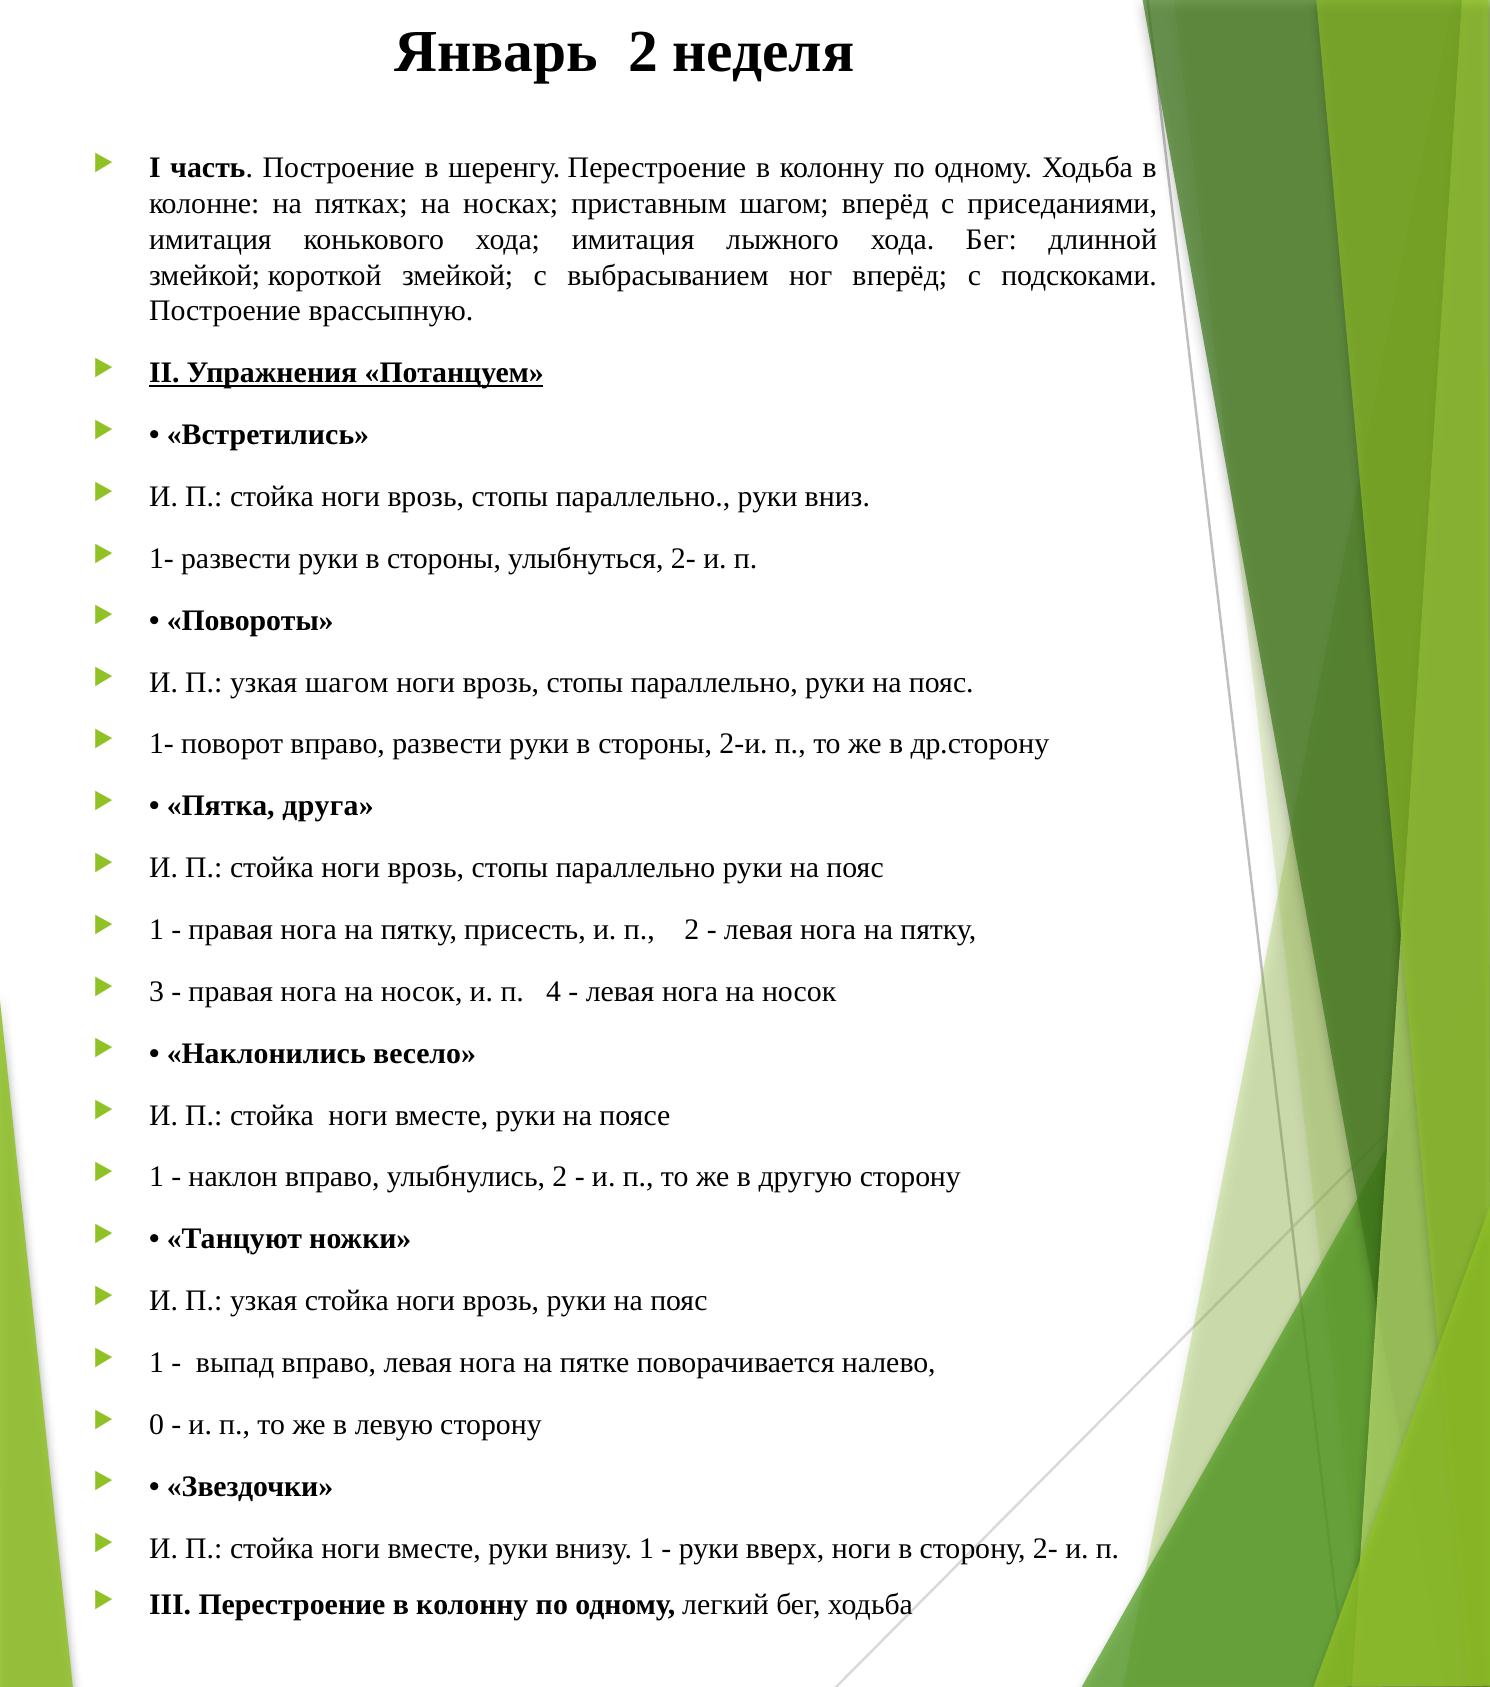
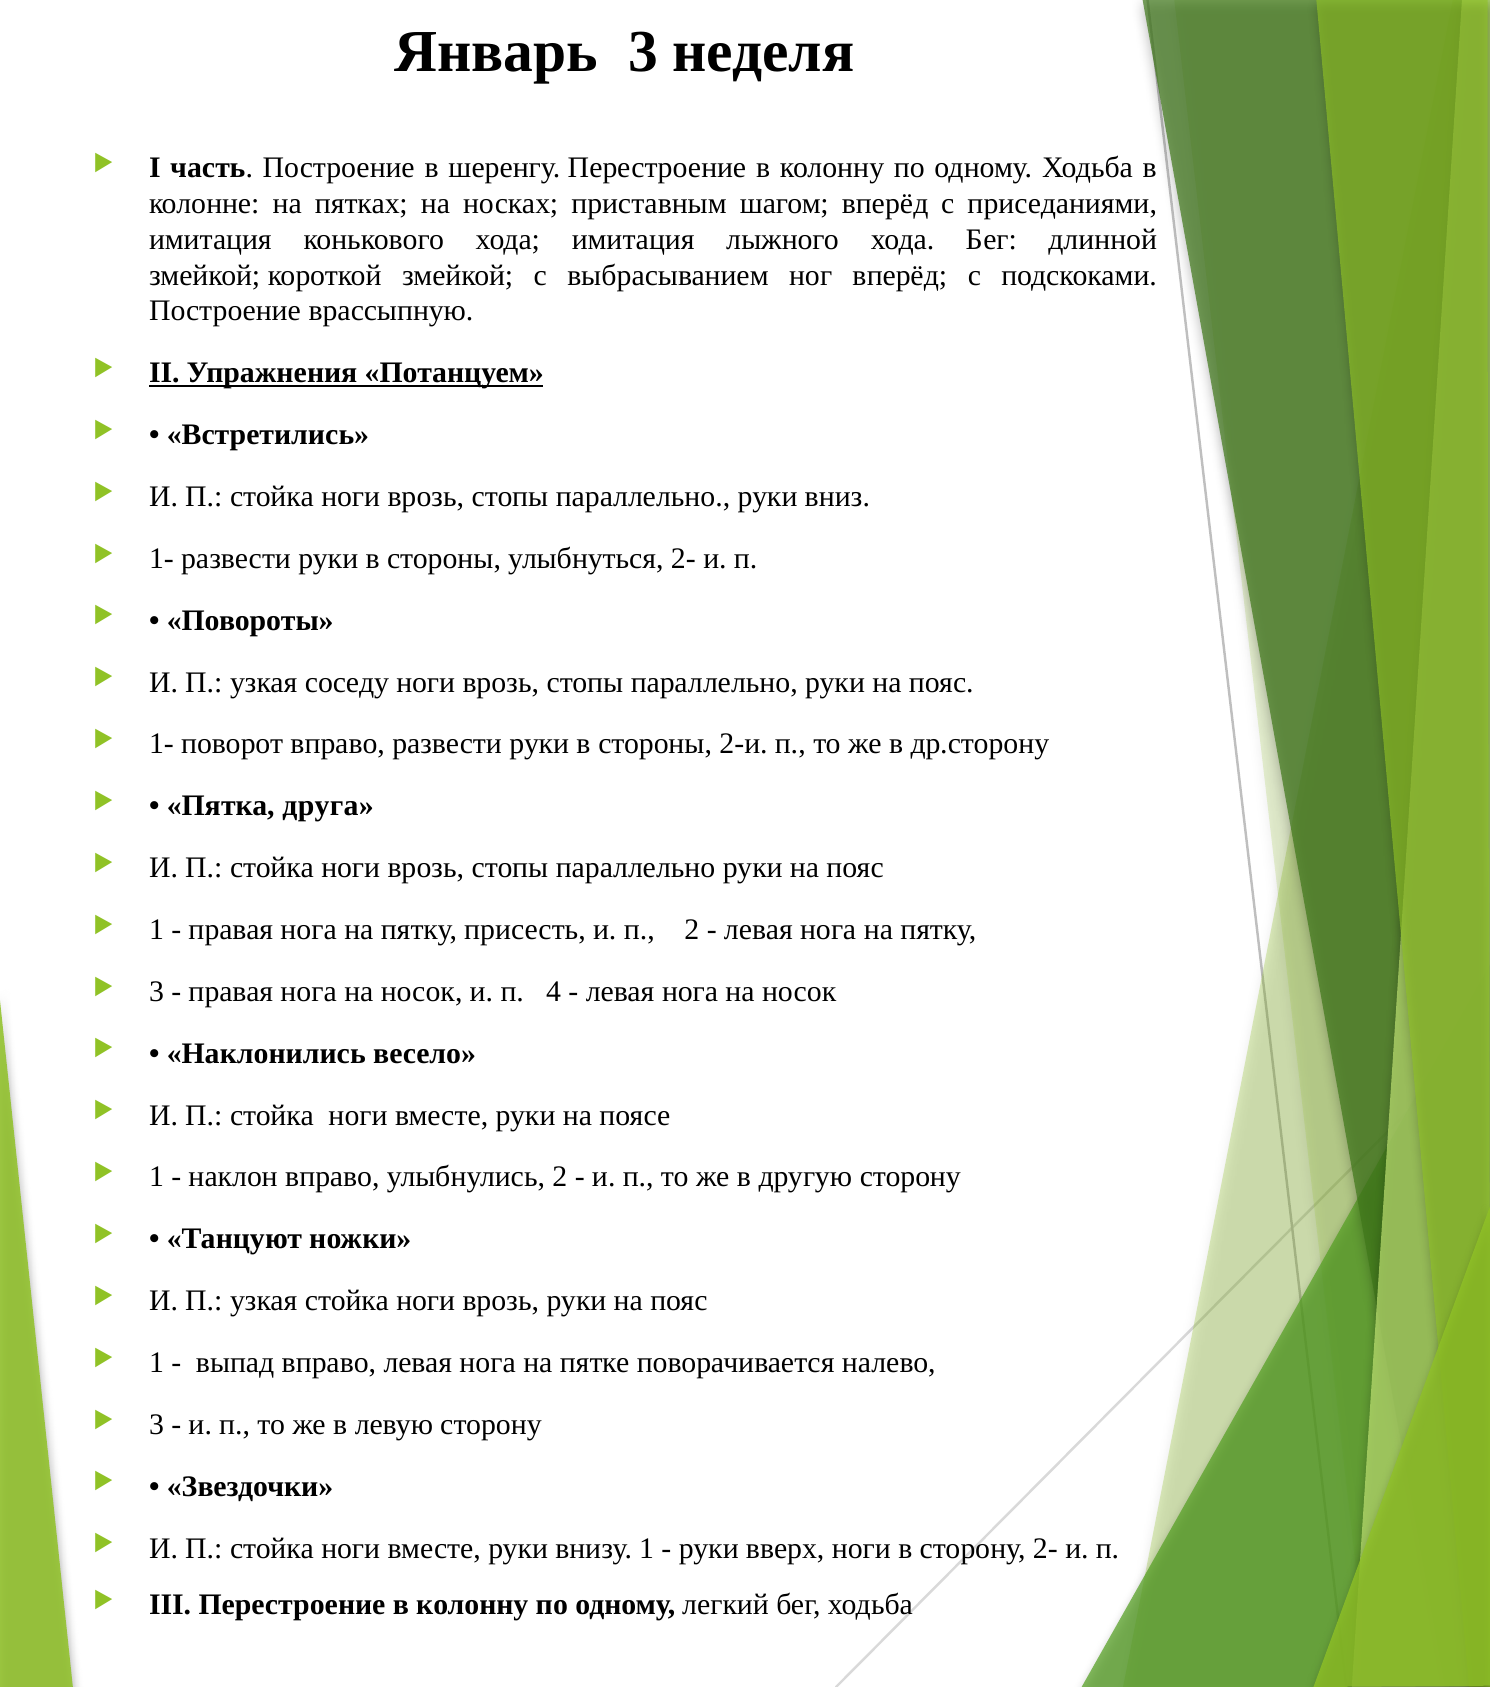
Январь 2: 2 -> 3
узкая шагом: шагом -> соседу
0 at (157, 1424): 0 -> 3
